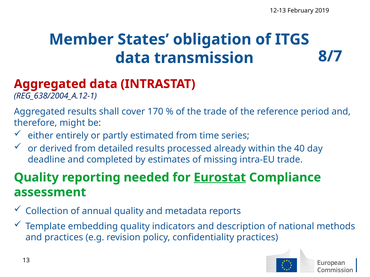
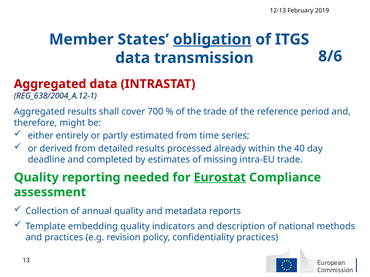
obligation underline: none -> present
8/7: 8/7 -> 8/6
170: 170 -> 700
